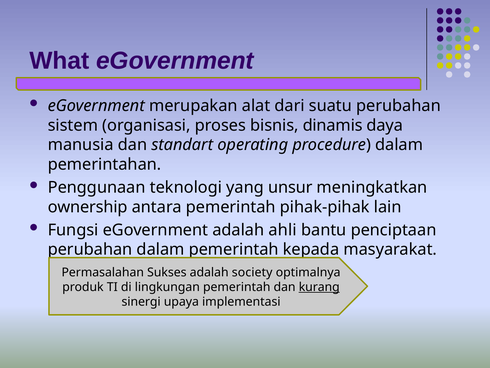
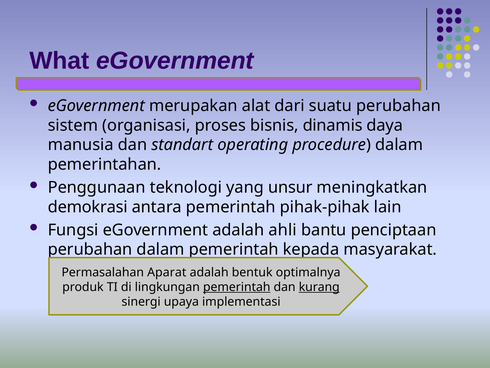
ownership: ownership -> demokrasi
Sukses: Sukses -> Aparat
society: society -> bentuk
pemerintah at (237, 287) underline: none -> present
